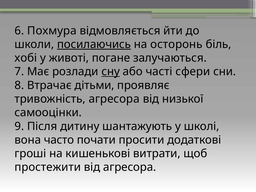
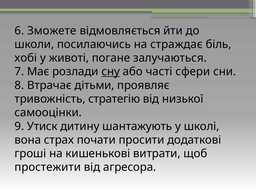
Похмура: Похмура -> Зможете
посилаючись underline: present -> none
осторонь: осторонь -> страждає
тривожність агресора: агресора -> стратегію
Після: Після -> Утиск
часто: часто -> страх
